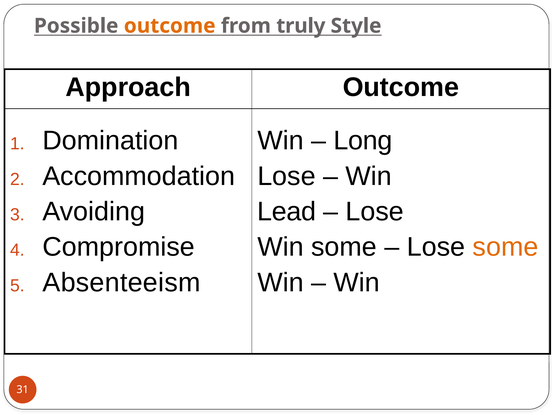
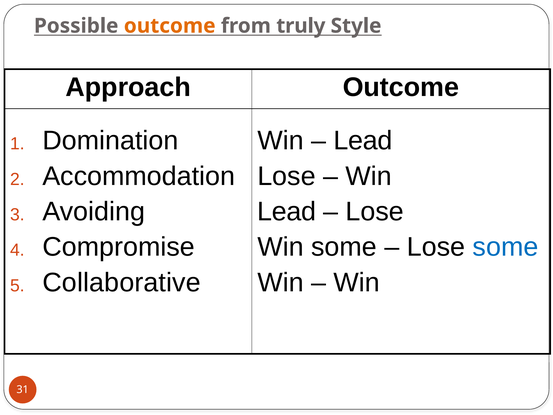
Long at (363, 141): Long -> Lead
some at (505, 247) colour: orange -> blue
Absenteeism: Absenteeism -> Collaborative
